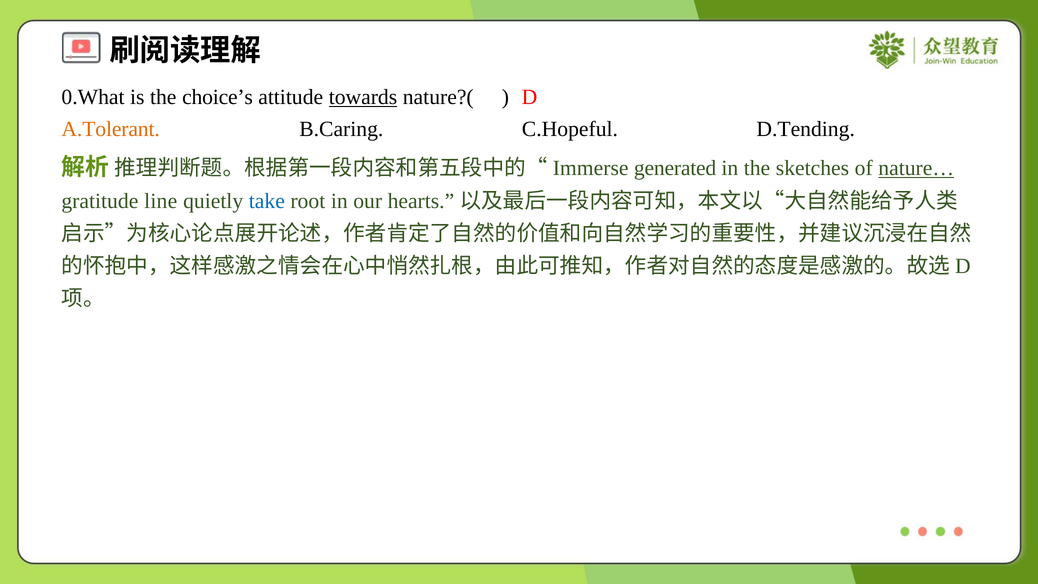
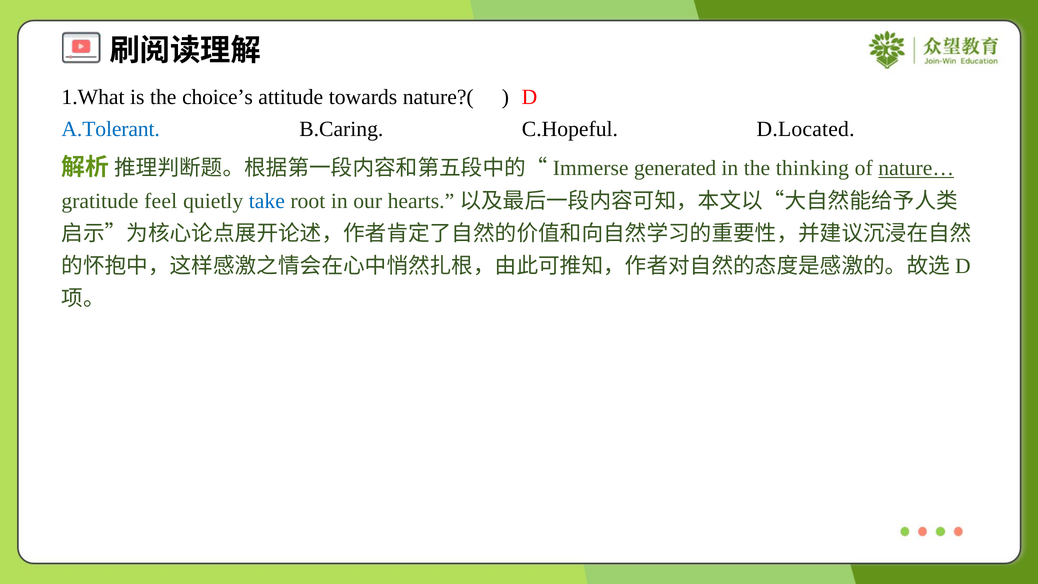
0.What: 0.What -> 1.What
towards underline: present -> none
A.Tolerant colour: orange -> blue
D.Tending: D.Tending -> D.Located
sketches: sketches -> thinking
line: line -> feel
